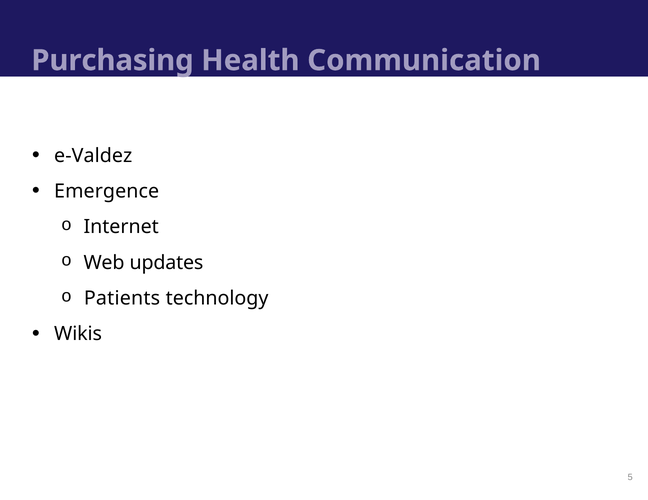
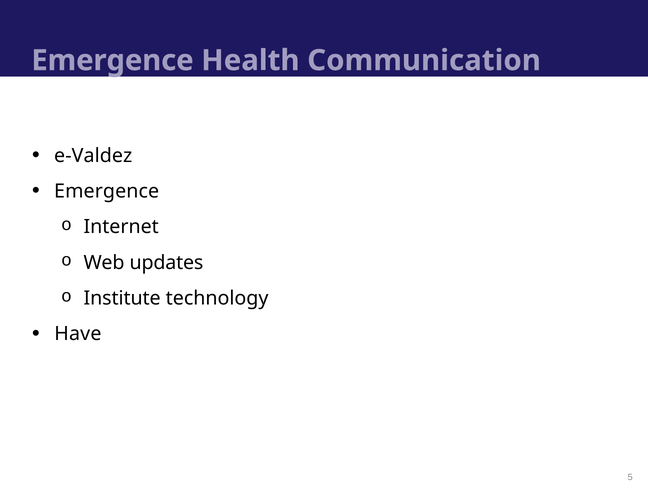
Purchasing at (112, 61): Purchasing -> Emergence
Patients: Patients -> Institute
Wikis: Wikis -> Have
